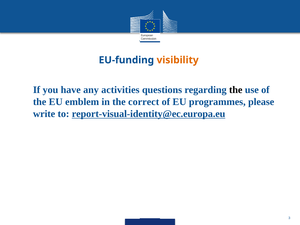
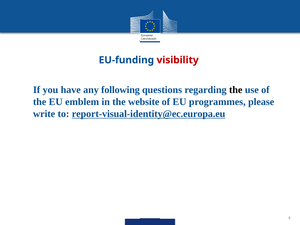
visibility colour: orange -> red
activities: activities -> following
correct: correct -> website
